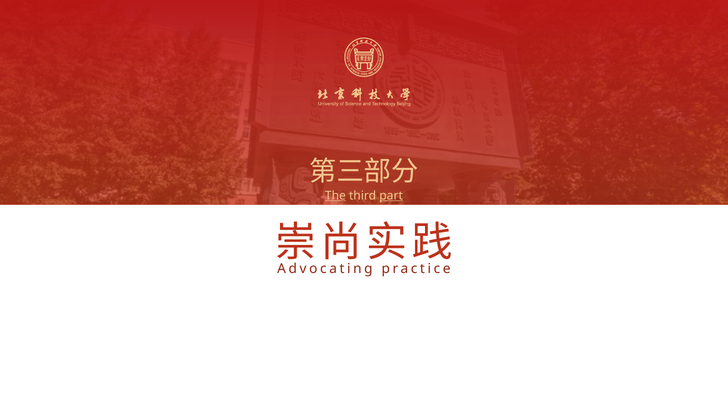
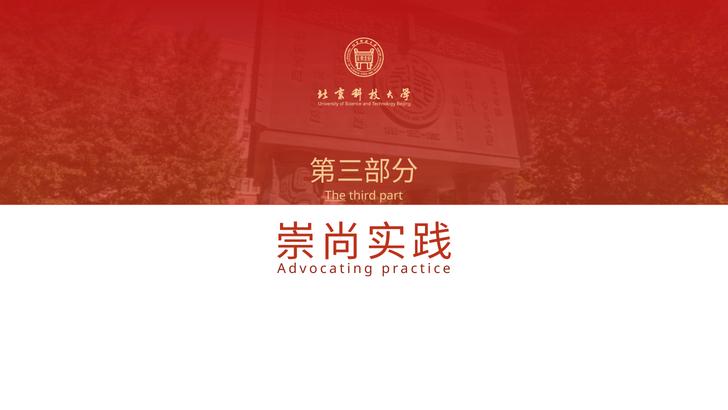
part underline: present -> none
